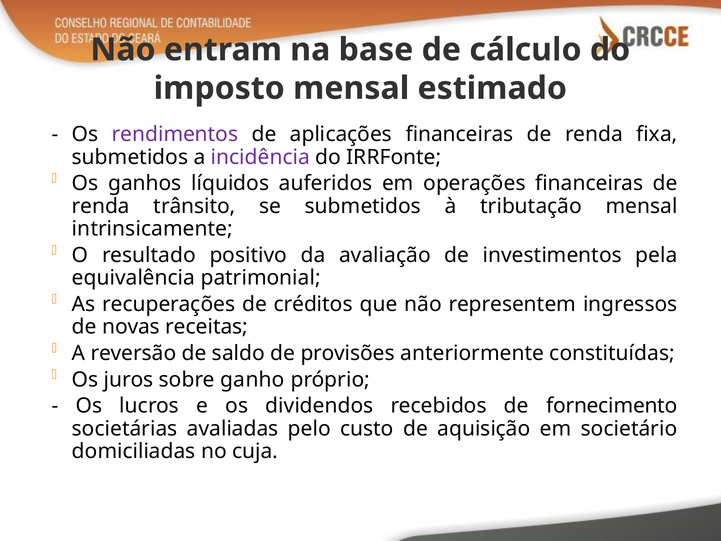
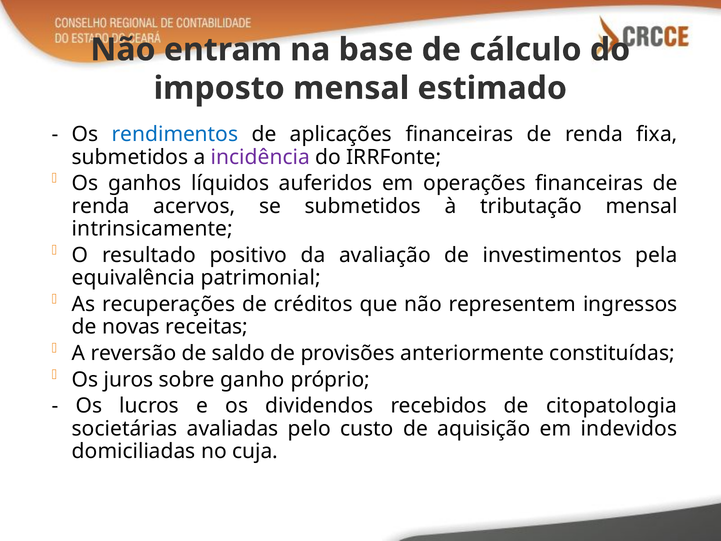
rendimentos colour: purple -> blue
trânsito: trânsito -> acervos
fornecimento: fornecimento -> citopatologia
societário: societário -> indevidos
